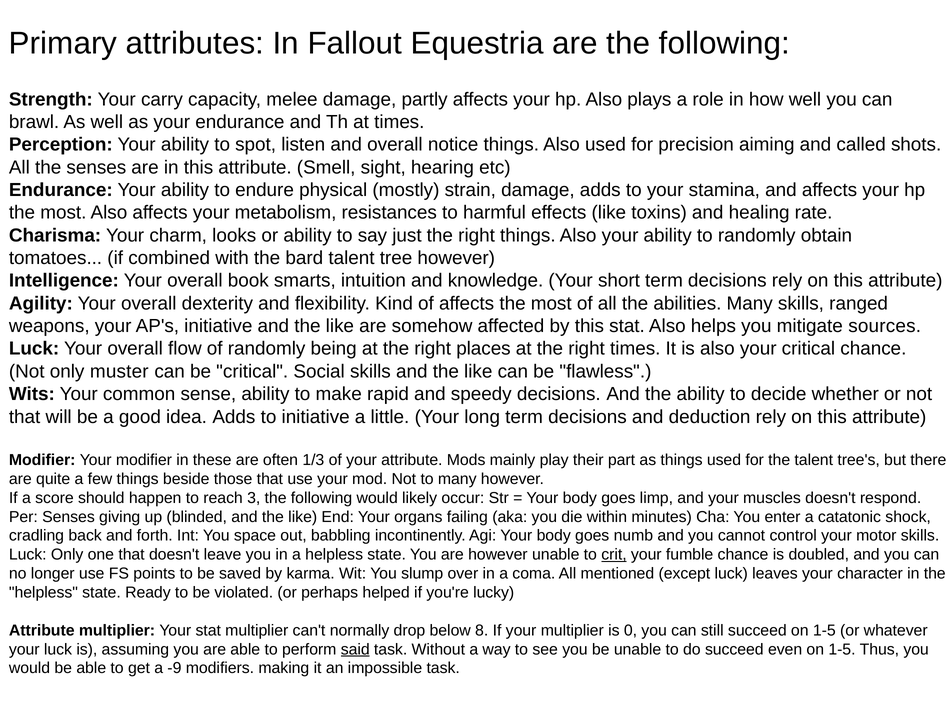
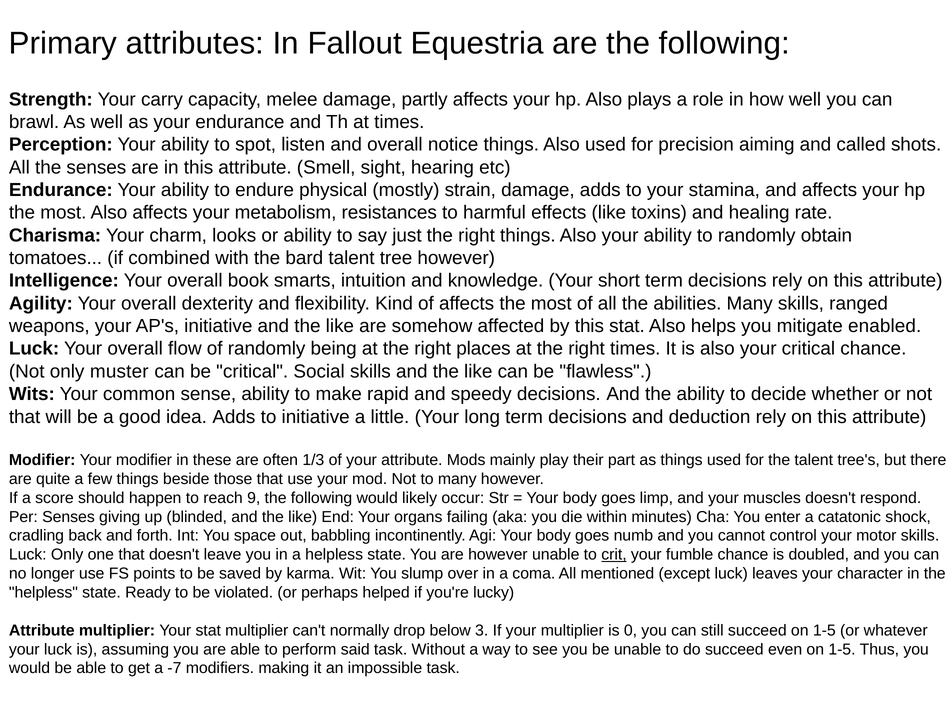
sources: sources -> enabled
3: 3 -> 9
8: 8 -> 3
said underline: present -> none
-9: -9 -> -7
